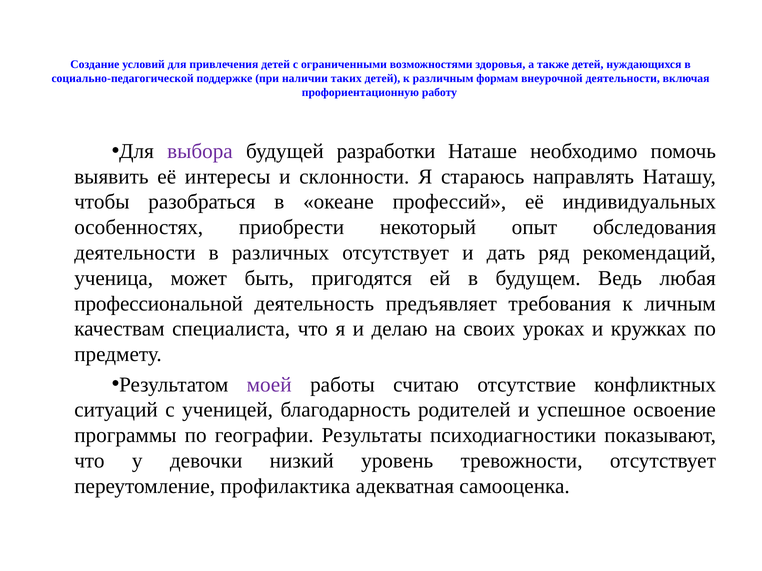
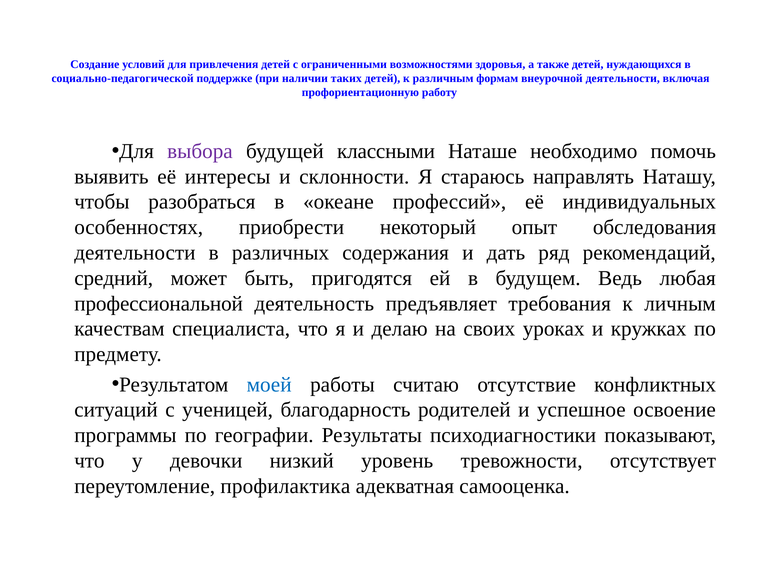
разработки: разработки -> классными
различных отсутствует: отсутствует -> содержания
ученица: ученица -> средний
моей colour: purple -> blue
